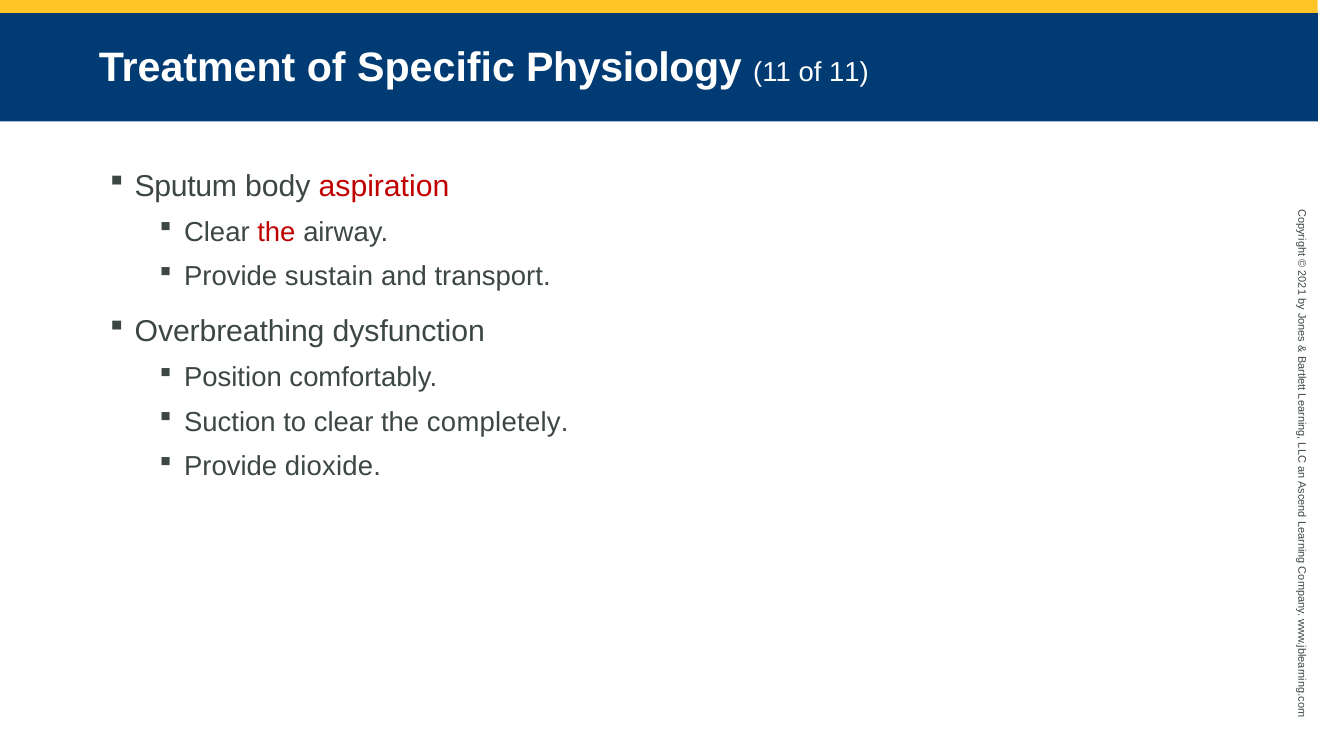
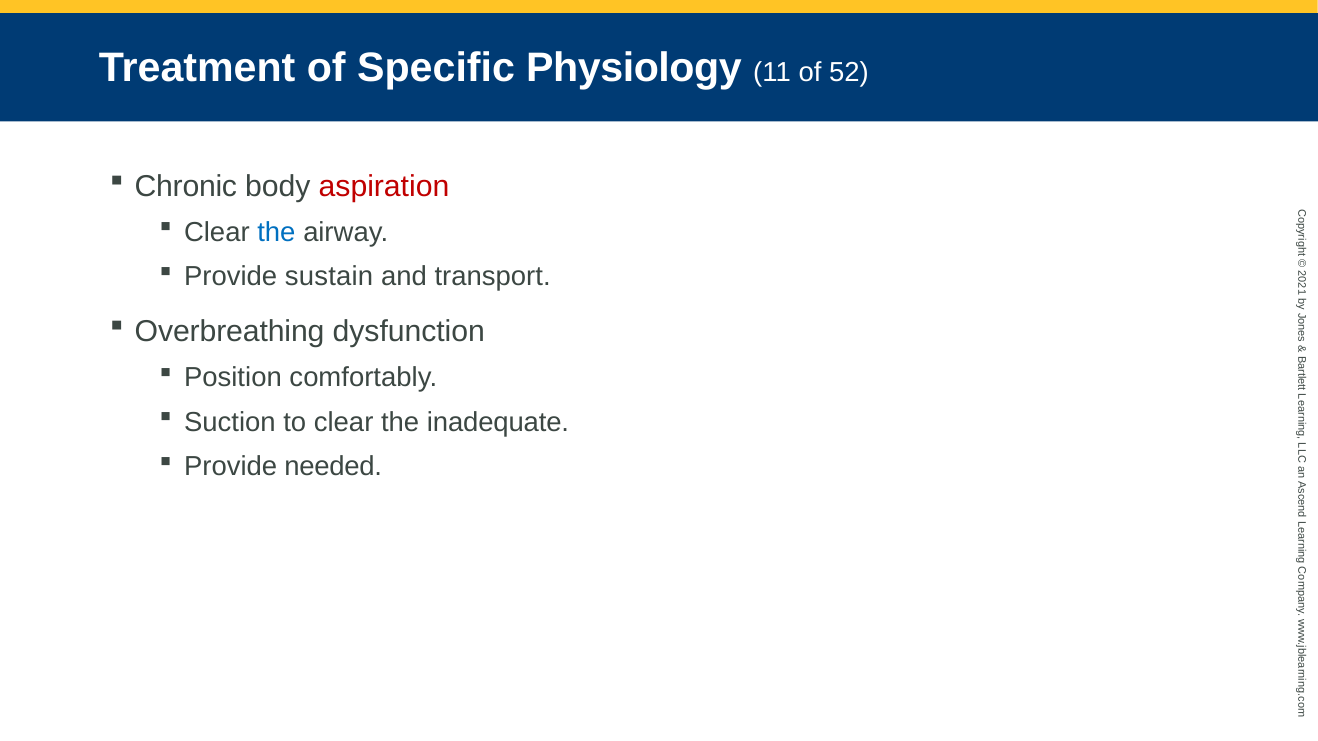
of 11: 11 -> 52
Sputum: Sputum -> Chronic
the at (276, 232) colour: red -> blue
completely: completely -> inadequate
dioxide: dioxide -> needed
